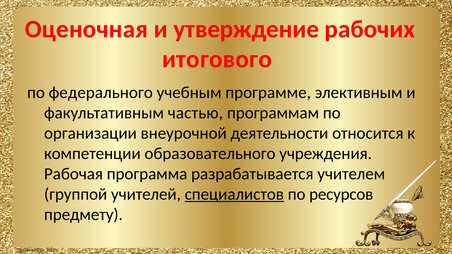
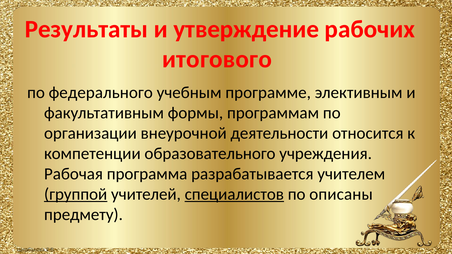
Оценочная: Оценочная -> Результаты
частью: частью -> формы
группой underline: none -> present
ресурсов: ресурсов -> описаны
